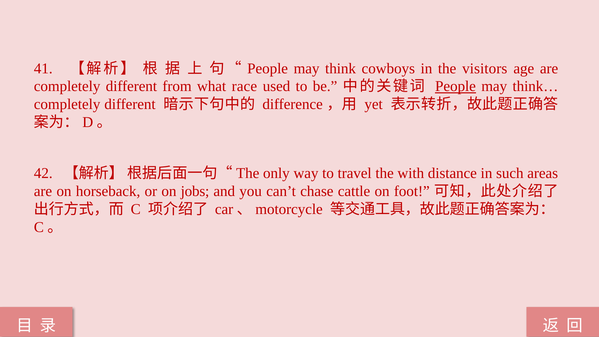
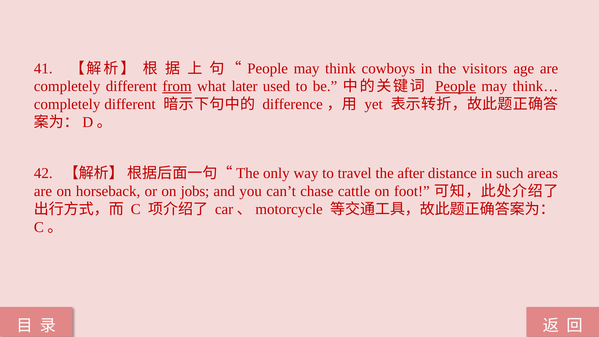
from underline: none -> present
race: race -> later
with: with -> after
